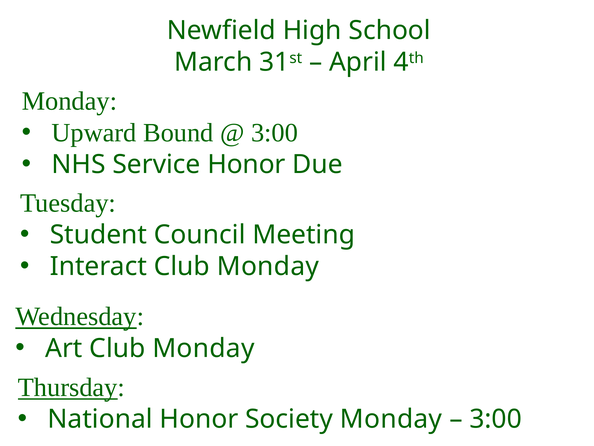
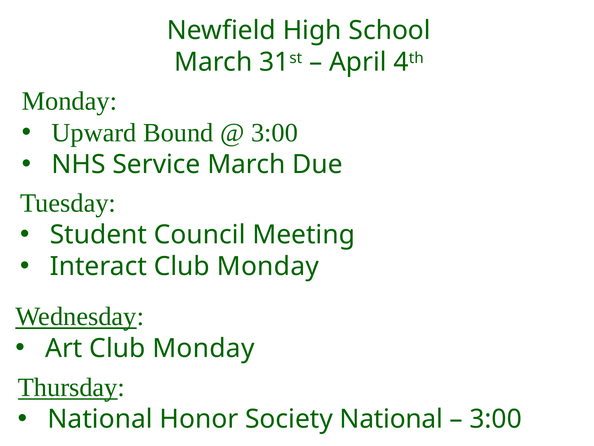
Service Honor: Honor -> March
Society Monday: Monday -> National
